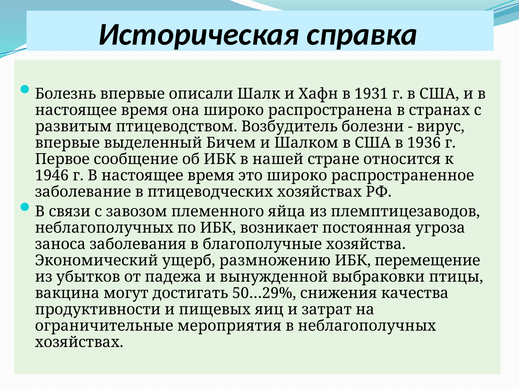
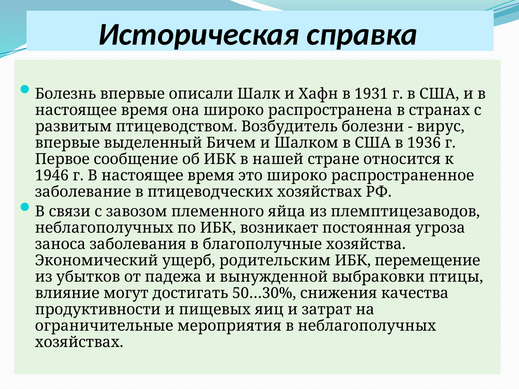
размножению: размножению -> родительским
вакцина: вакцина -> влияние
50…29%: 50…29% -> 50…30%
